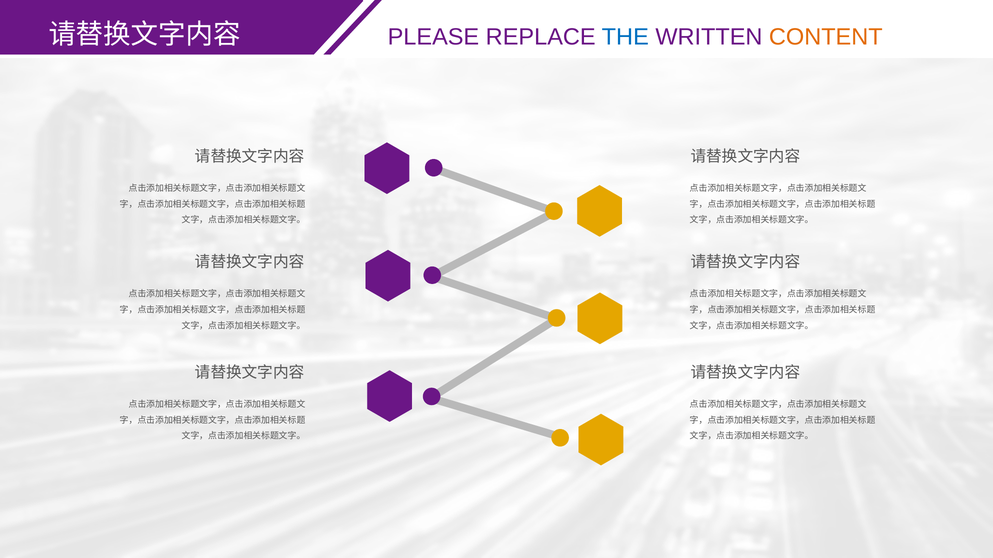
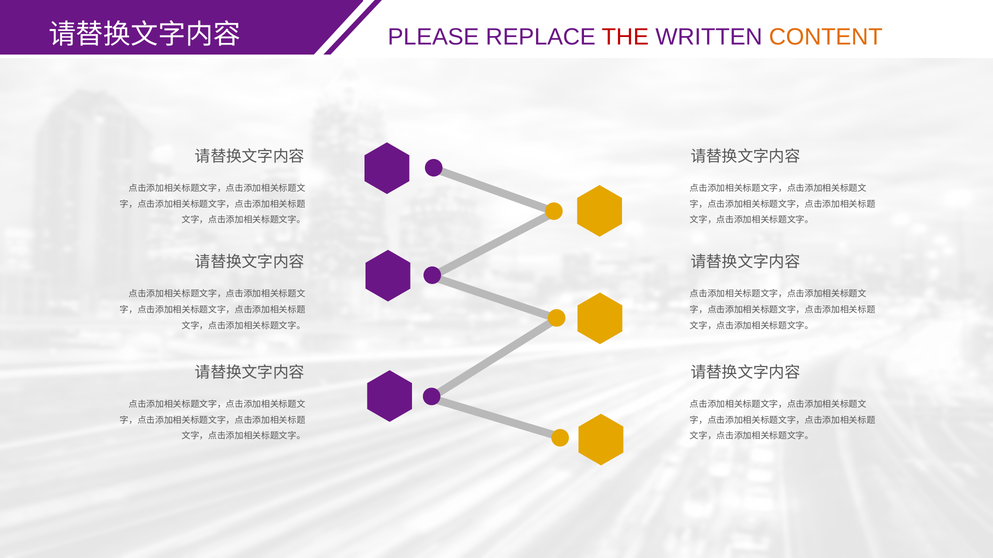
THE colour: blue -> red
